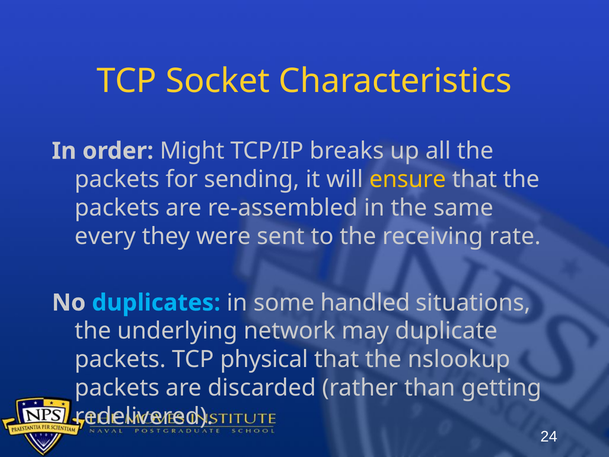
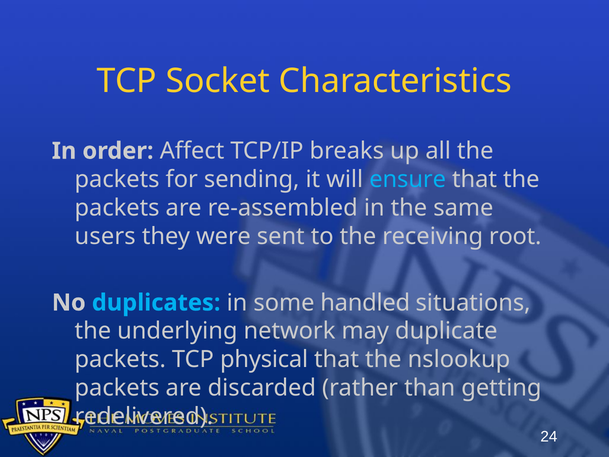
Might: Might -> Affect
ensure colour: yellow -> light blue
every: every -> users
rate: rate -> root
